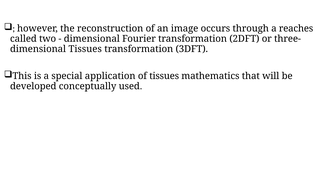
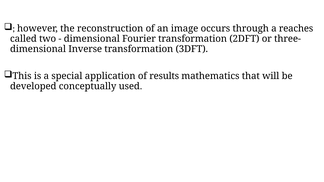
dimensional Tissues: Tissues -> Inverse
of tissues: tissues -> results
